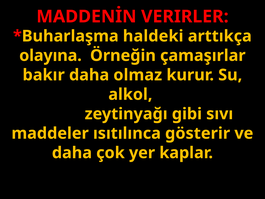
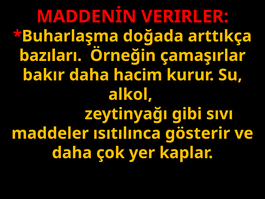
haldeki: haldeki -> doğada
olayına: olayına -> bazıları
olmaz: olmaz -> hacim
